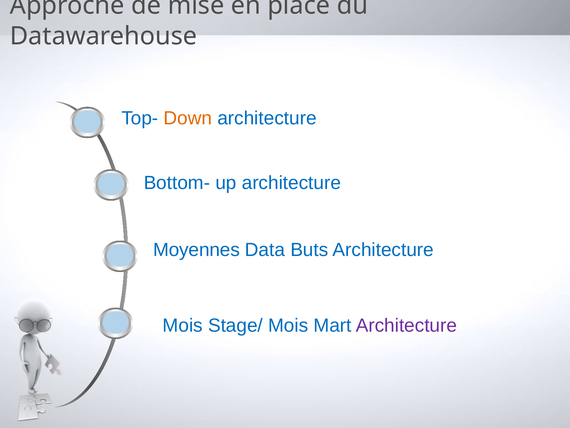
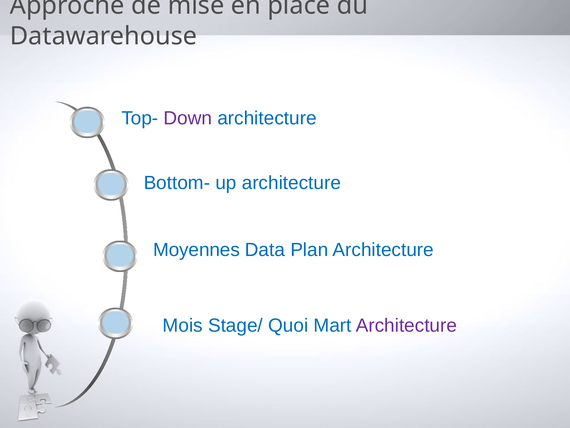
Down colour: orange -> purple
Buts: Buts -> Plan
Stage/ Mois: Mois -> Quoi
